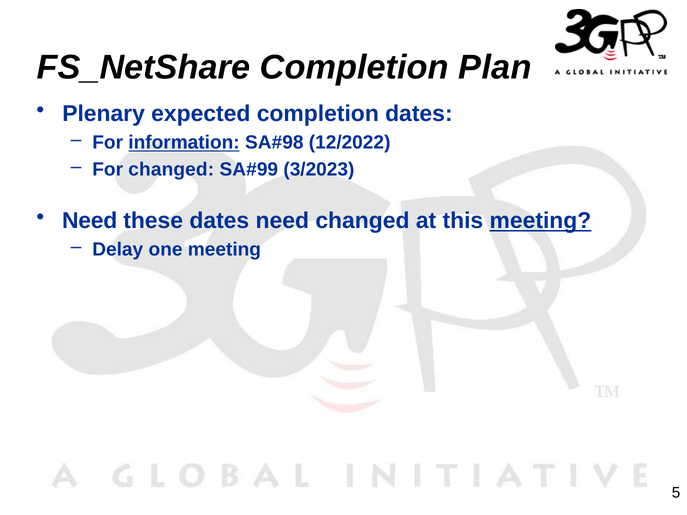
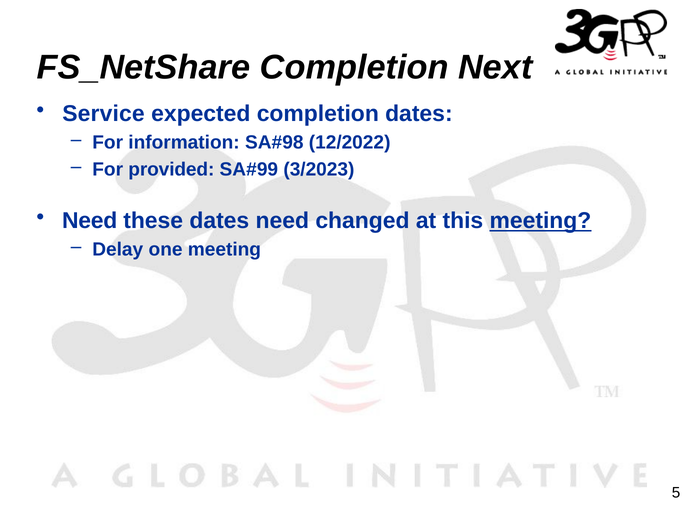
Plan: Plan -> Next
Plenary: Plenary -> Service
information underline: present -> none
For changed: changed -> provided
